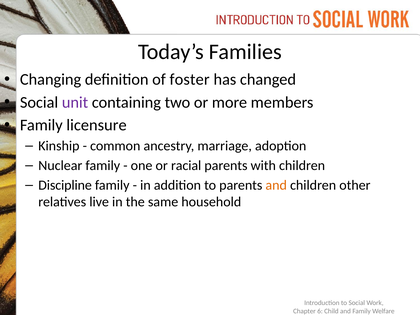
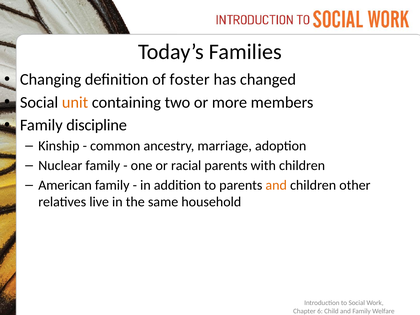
unit colour: purple -> orange
licensure: licensure -> discipline
Discipline: Discipline -> American
